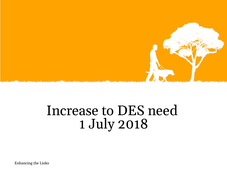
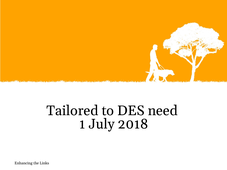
Increase: Increase -> Tailored
